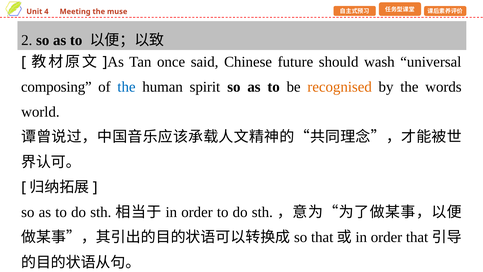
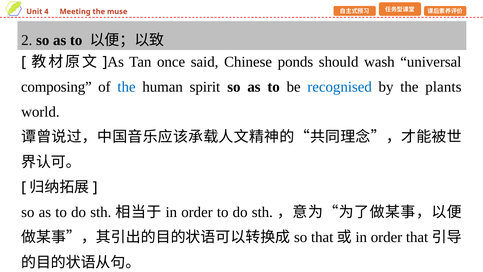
future: future -> ponds
recognised colour: orange -> blue
words: words -> plants
